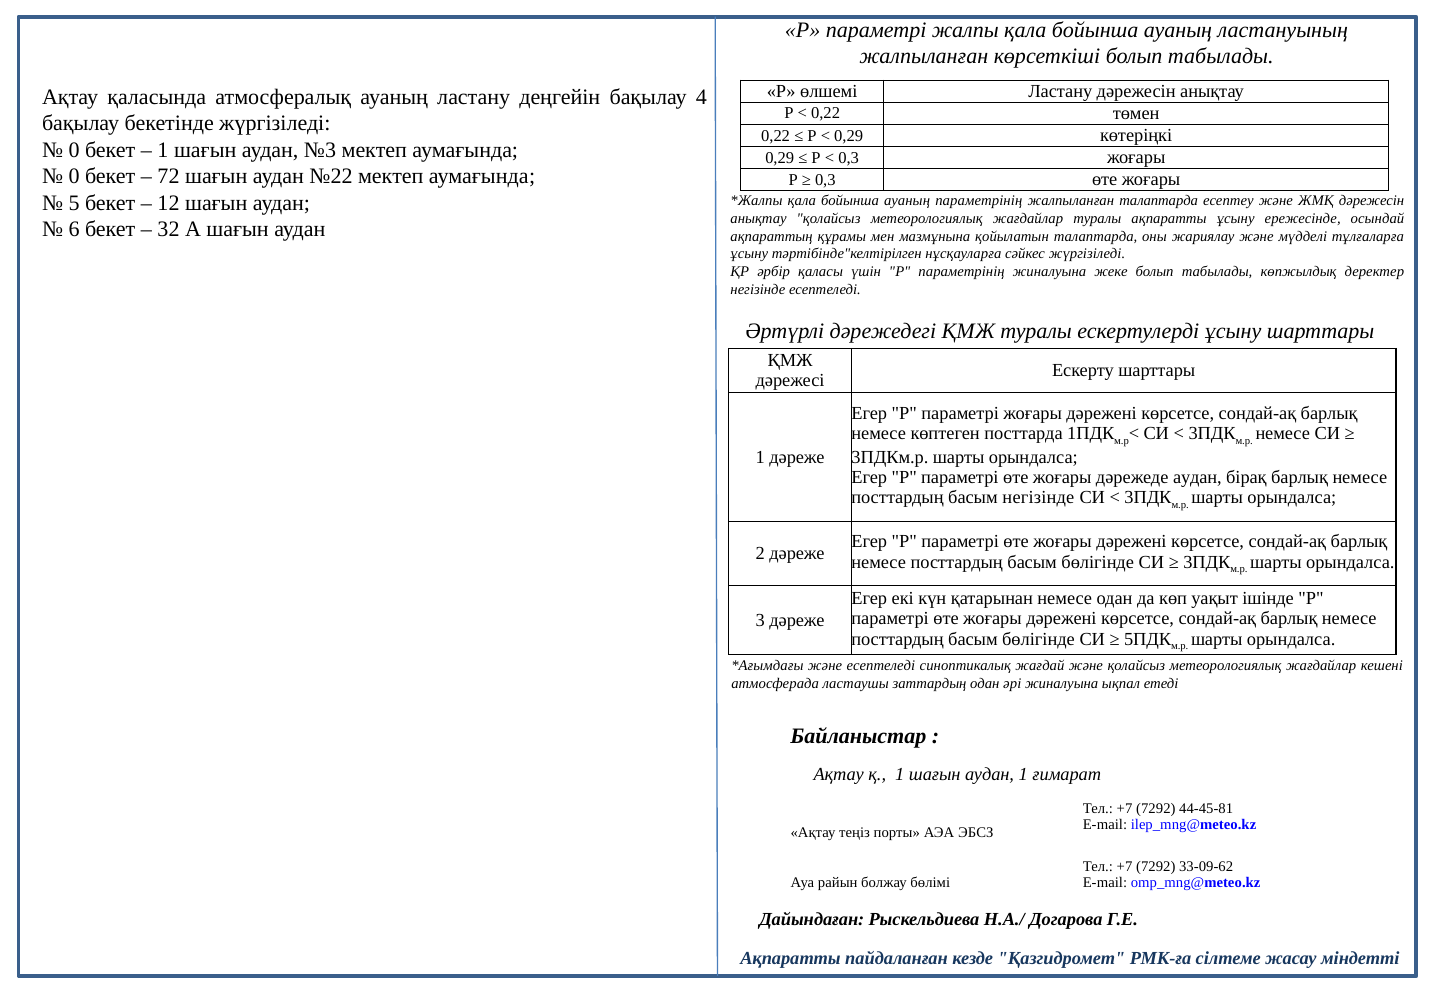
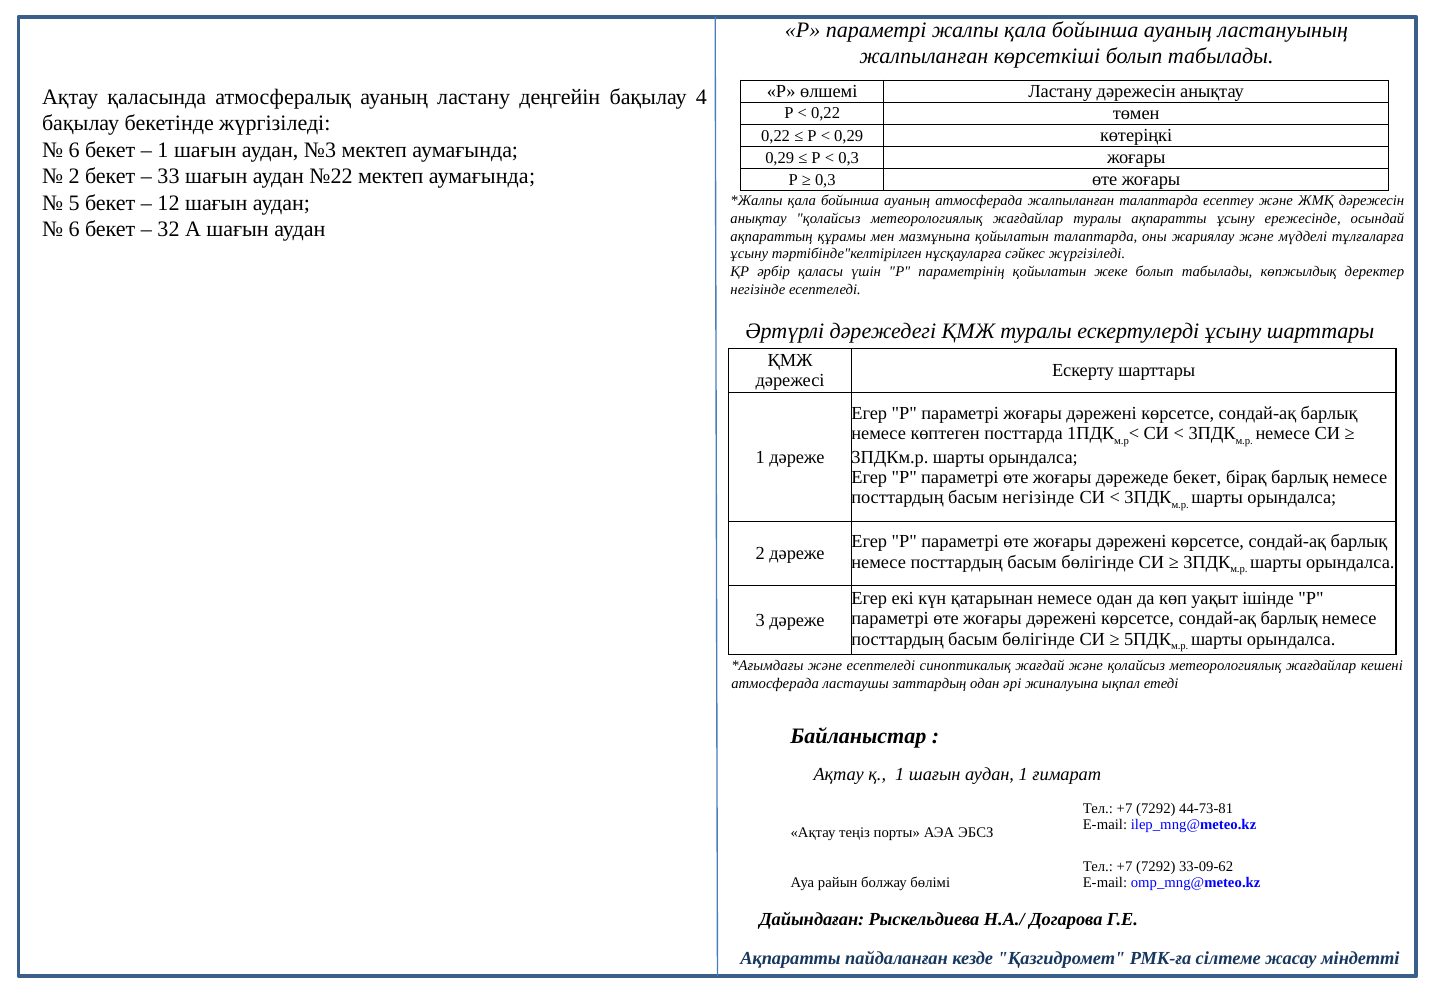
0 at (74, 150): 0 -> 6
0 at (74, 177): 0 -> 2
72: 72 -> 33
ауаның параметрінің: параметрінің -> атмосферада
параметрінің жиналуына: жиналуына -> қойылатын
дәрежеде аудан: аудан -> бекет
44-45-81: 44-45-81 -> 44-73-81
